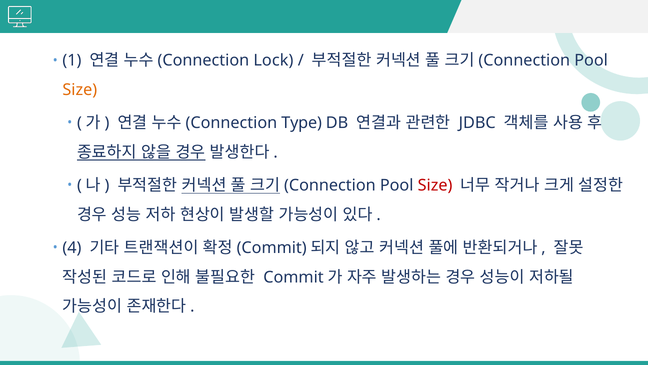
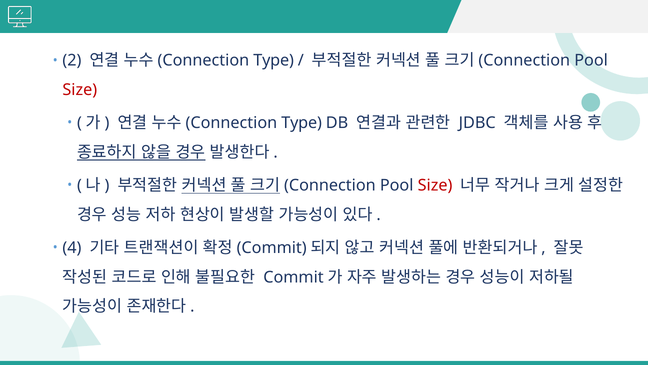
1: 1 -> 2
Lock at (273, 61): Lock -> Type
Size at (80, 90) colour: orange -> red
